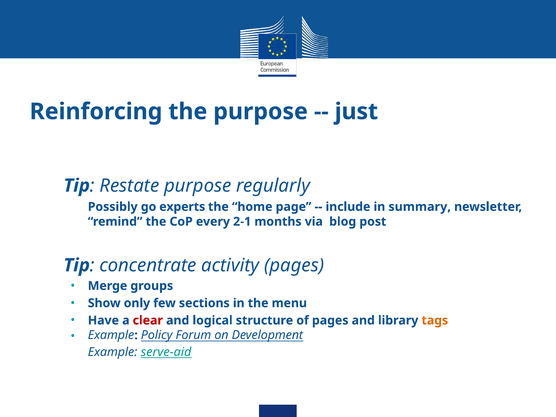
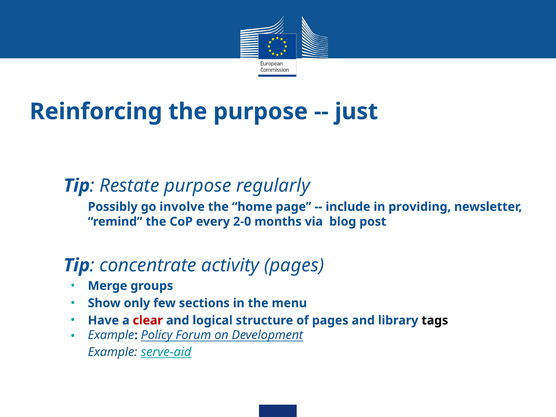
experts: experts -> involve
summary: summary -> providing
2-1: 2-1 -> 2-0
tags colour: orange -> black
